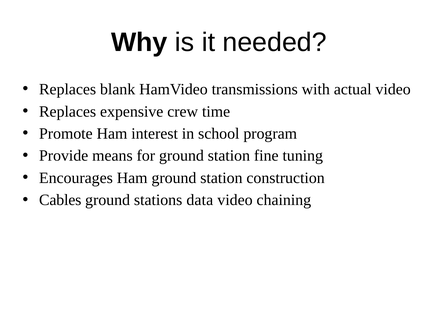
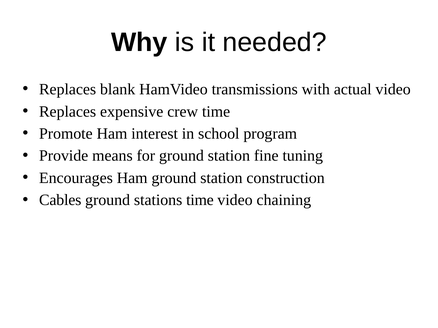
stations data: data -> time
